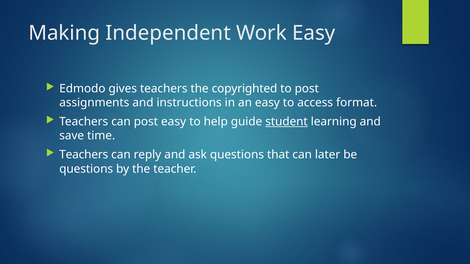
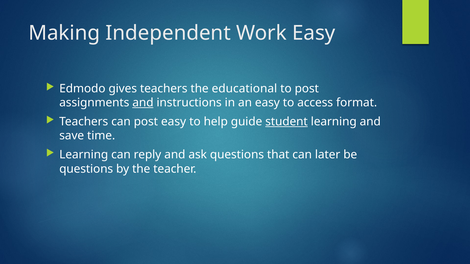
copyrighted: copyrighted -> educational
and at (143, 103) underline: none -> present
Teachers at (84, 155): Teachers -> Learning
